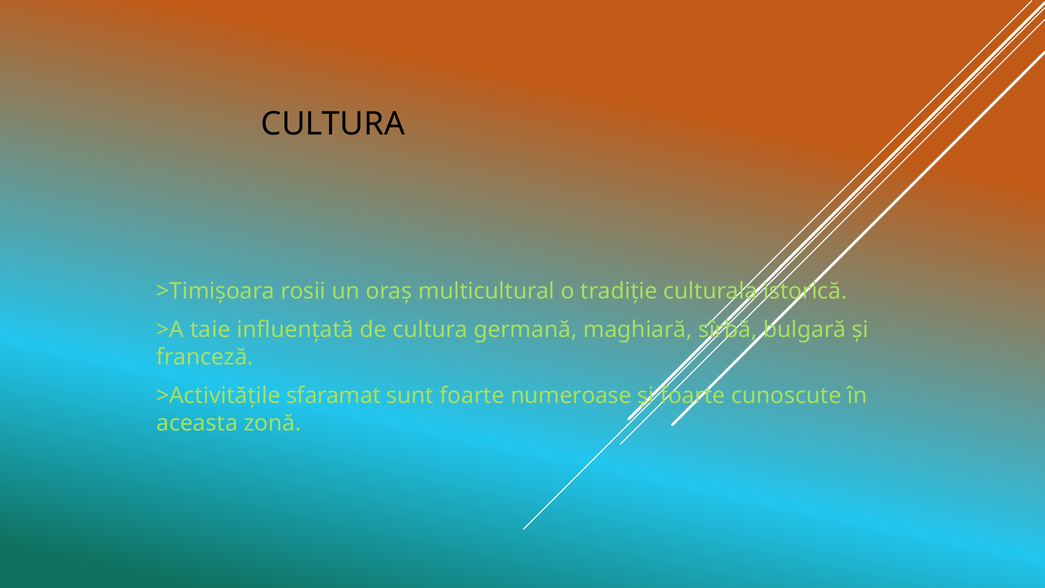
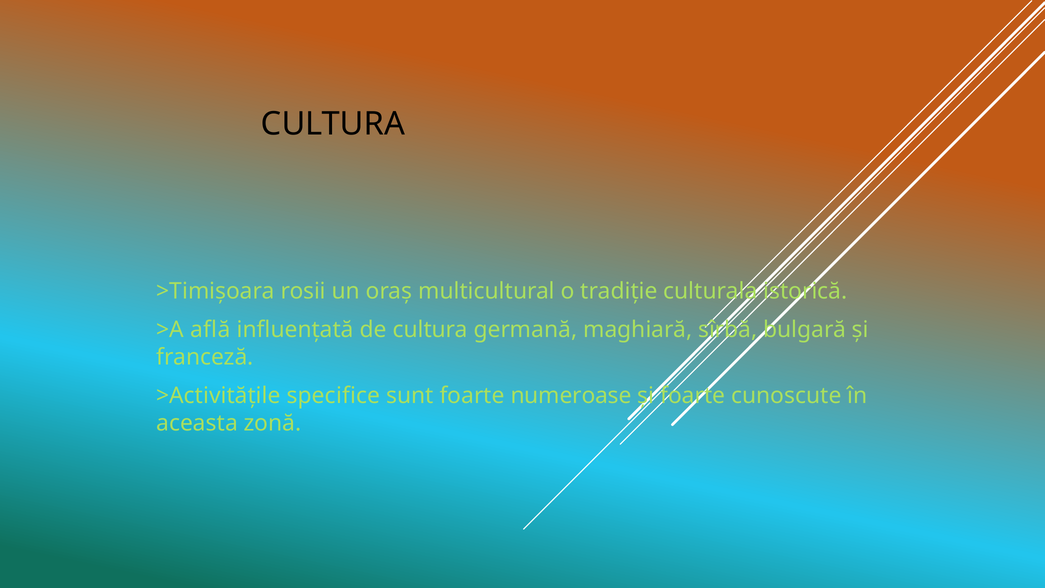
taie: taie -> află
sfaramat: sfaramat -> specifice
